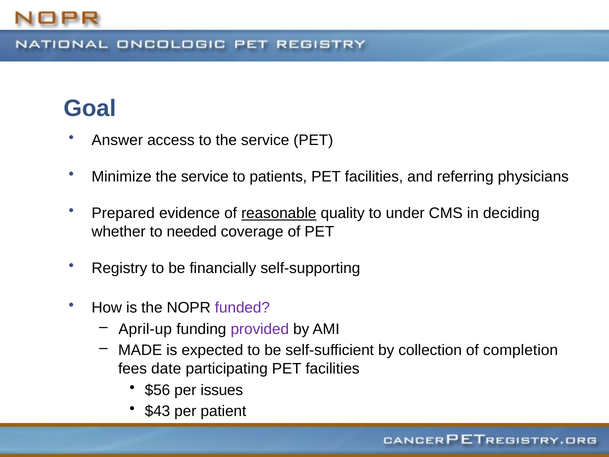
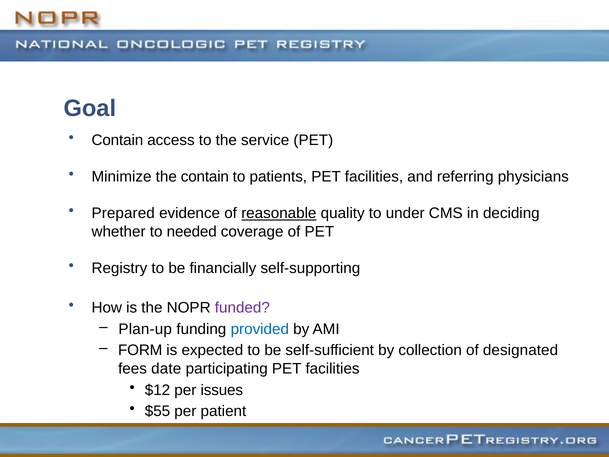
Answer at (117, 140): Answer -> Contain
Minimize the service: service -> contain
April-up: April-up -> Plan-up
provided colour: purple -> blue
MADE: MADE -> FORM
completion: completion -> designated
$56: $56 -> $12
$43: $43 -> $55
